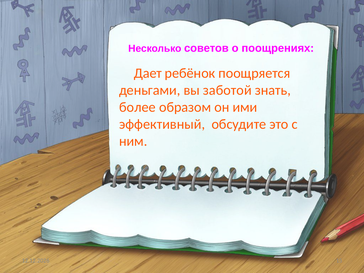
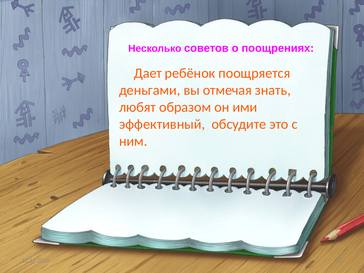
заботой: заботой -> отмечая
более: более -> любят
